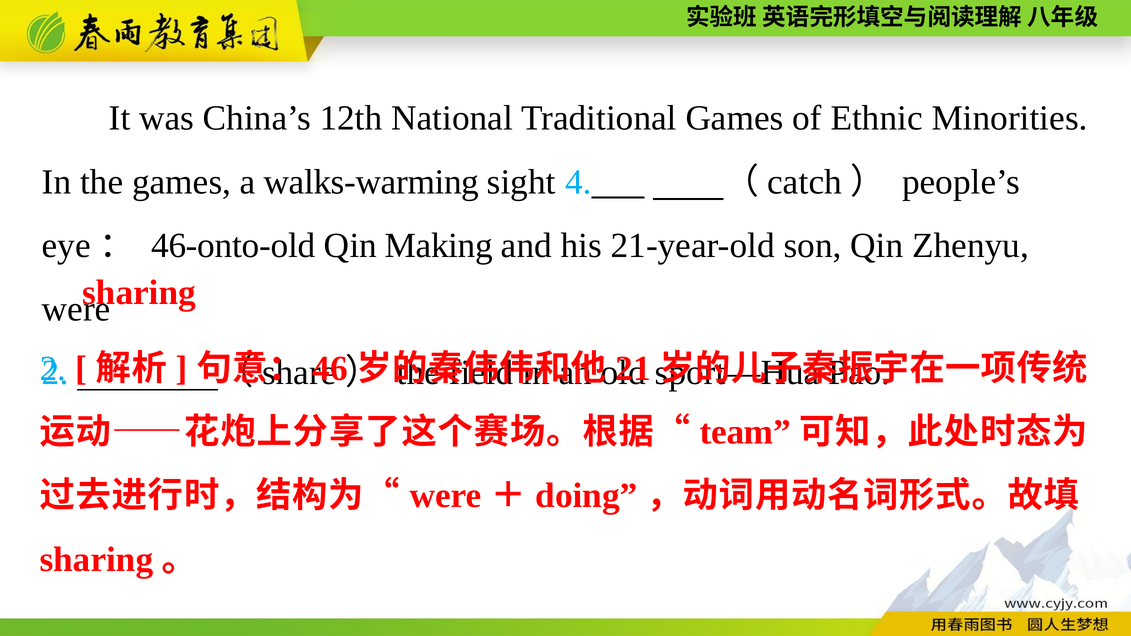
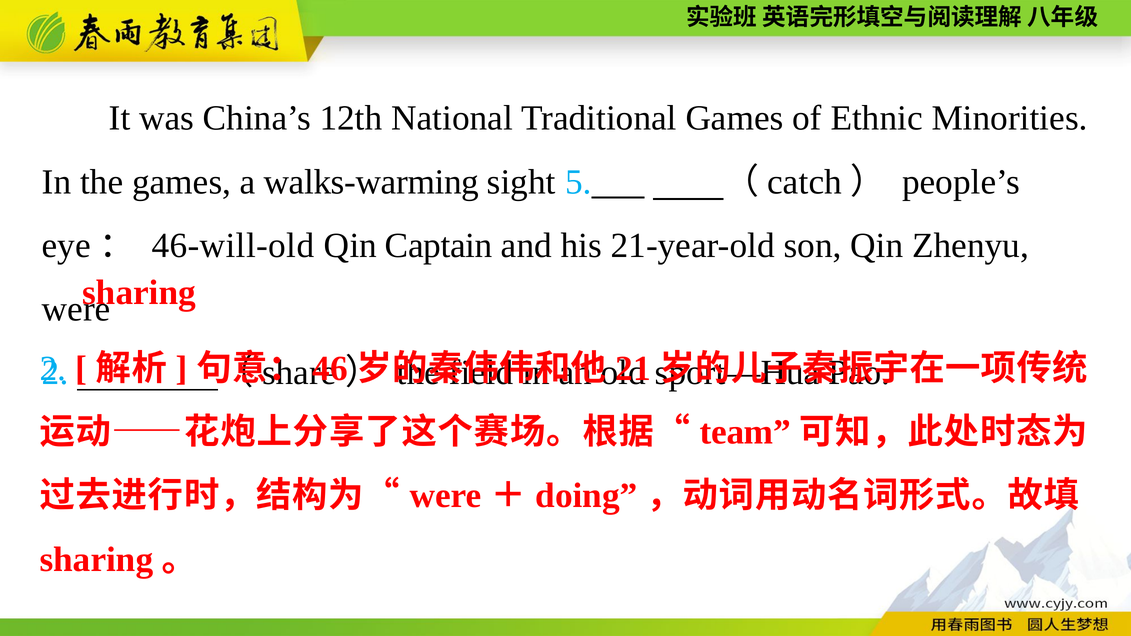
4: 4 -> 5
46-onto-old: 46-onto-old -> 46-will-old
Making: Making -> Captain
